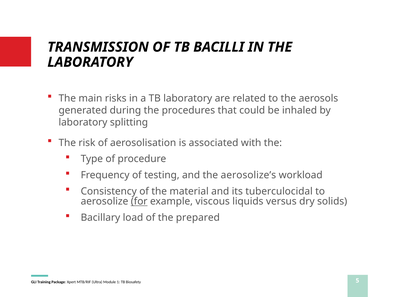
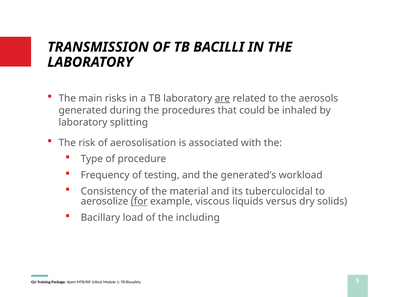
are underline: none -> present
aerosolize’s: aerosolize’s -> generated’s
prepared: prepared -> including
